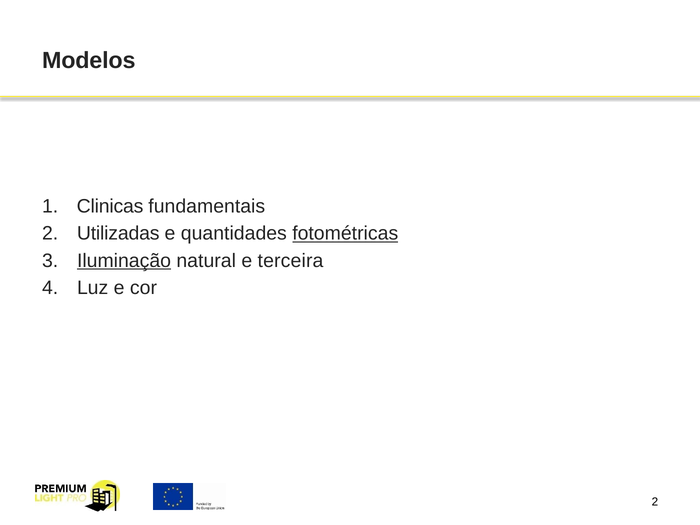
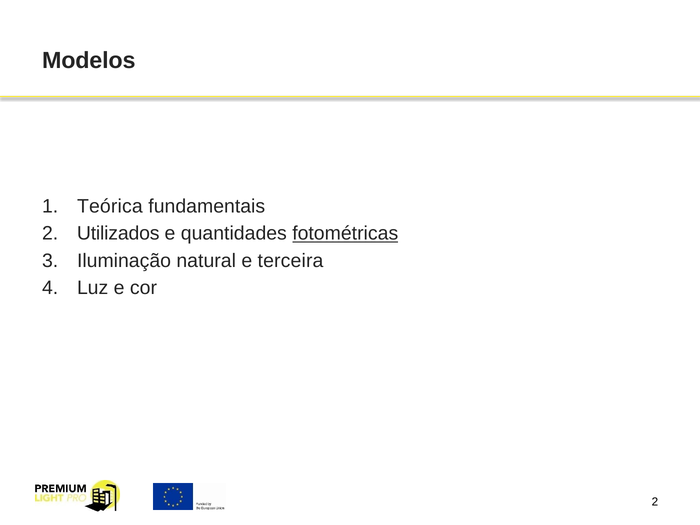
Clinicas: Clinicas -> Teórica
Utilizadas: Utilizadas -> Utilizados
Iluminação underline: present -> none
